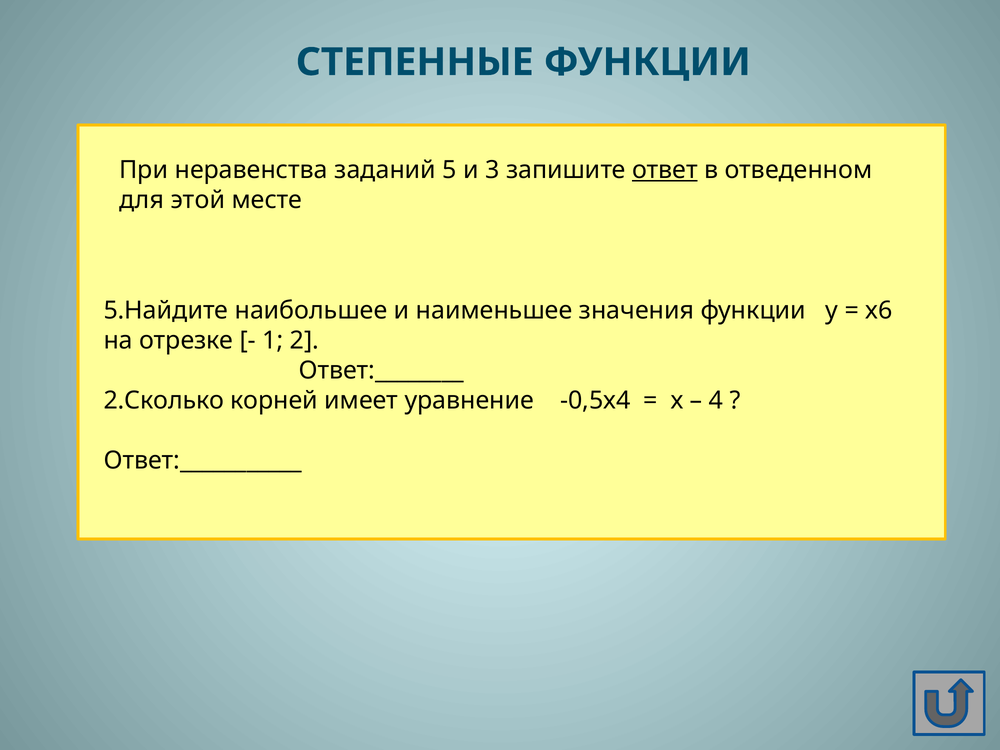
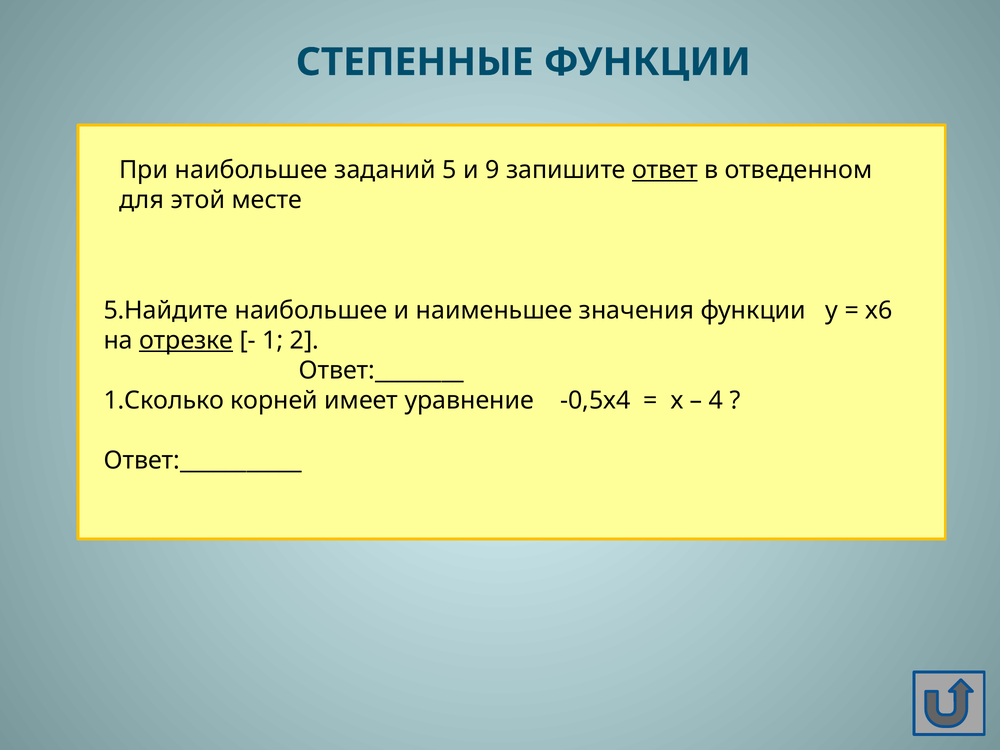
При неравенства: неравенства -> наибольшее
3: 3 -> 9
отрезке underline: none -> present
2.Сколько: 2.Сколько -> 1.Сколько
